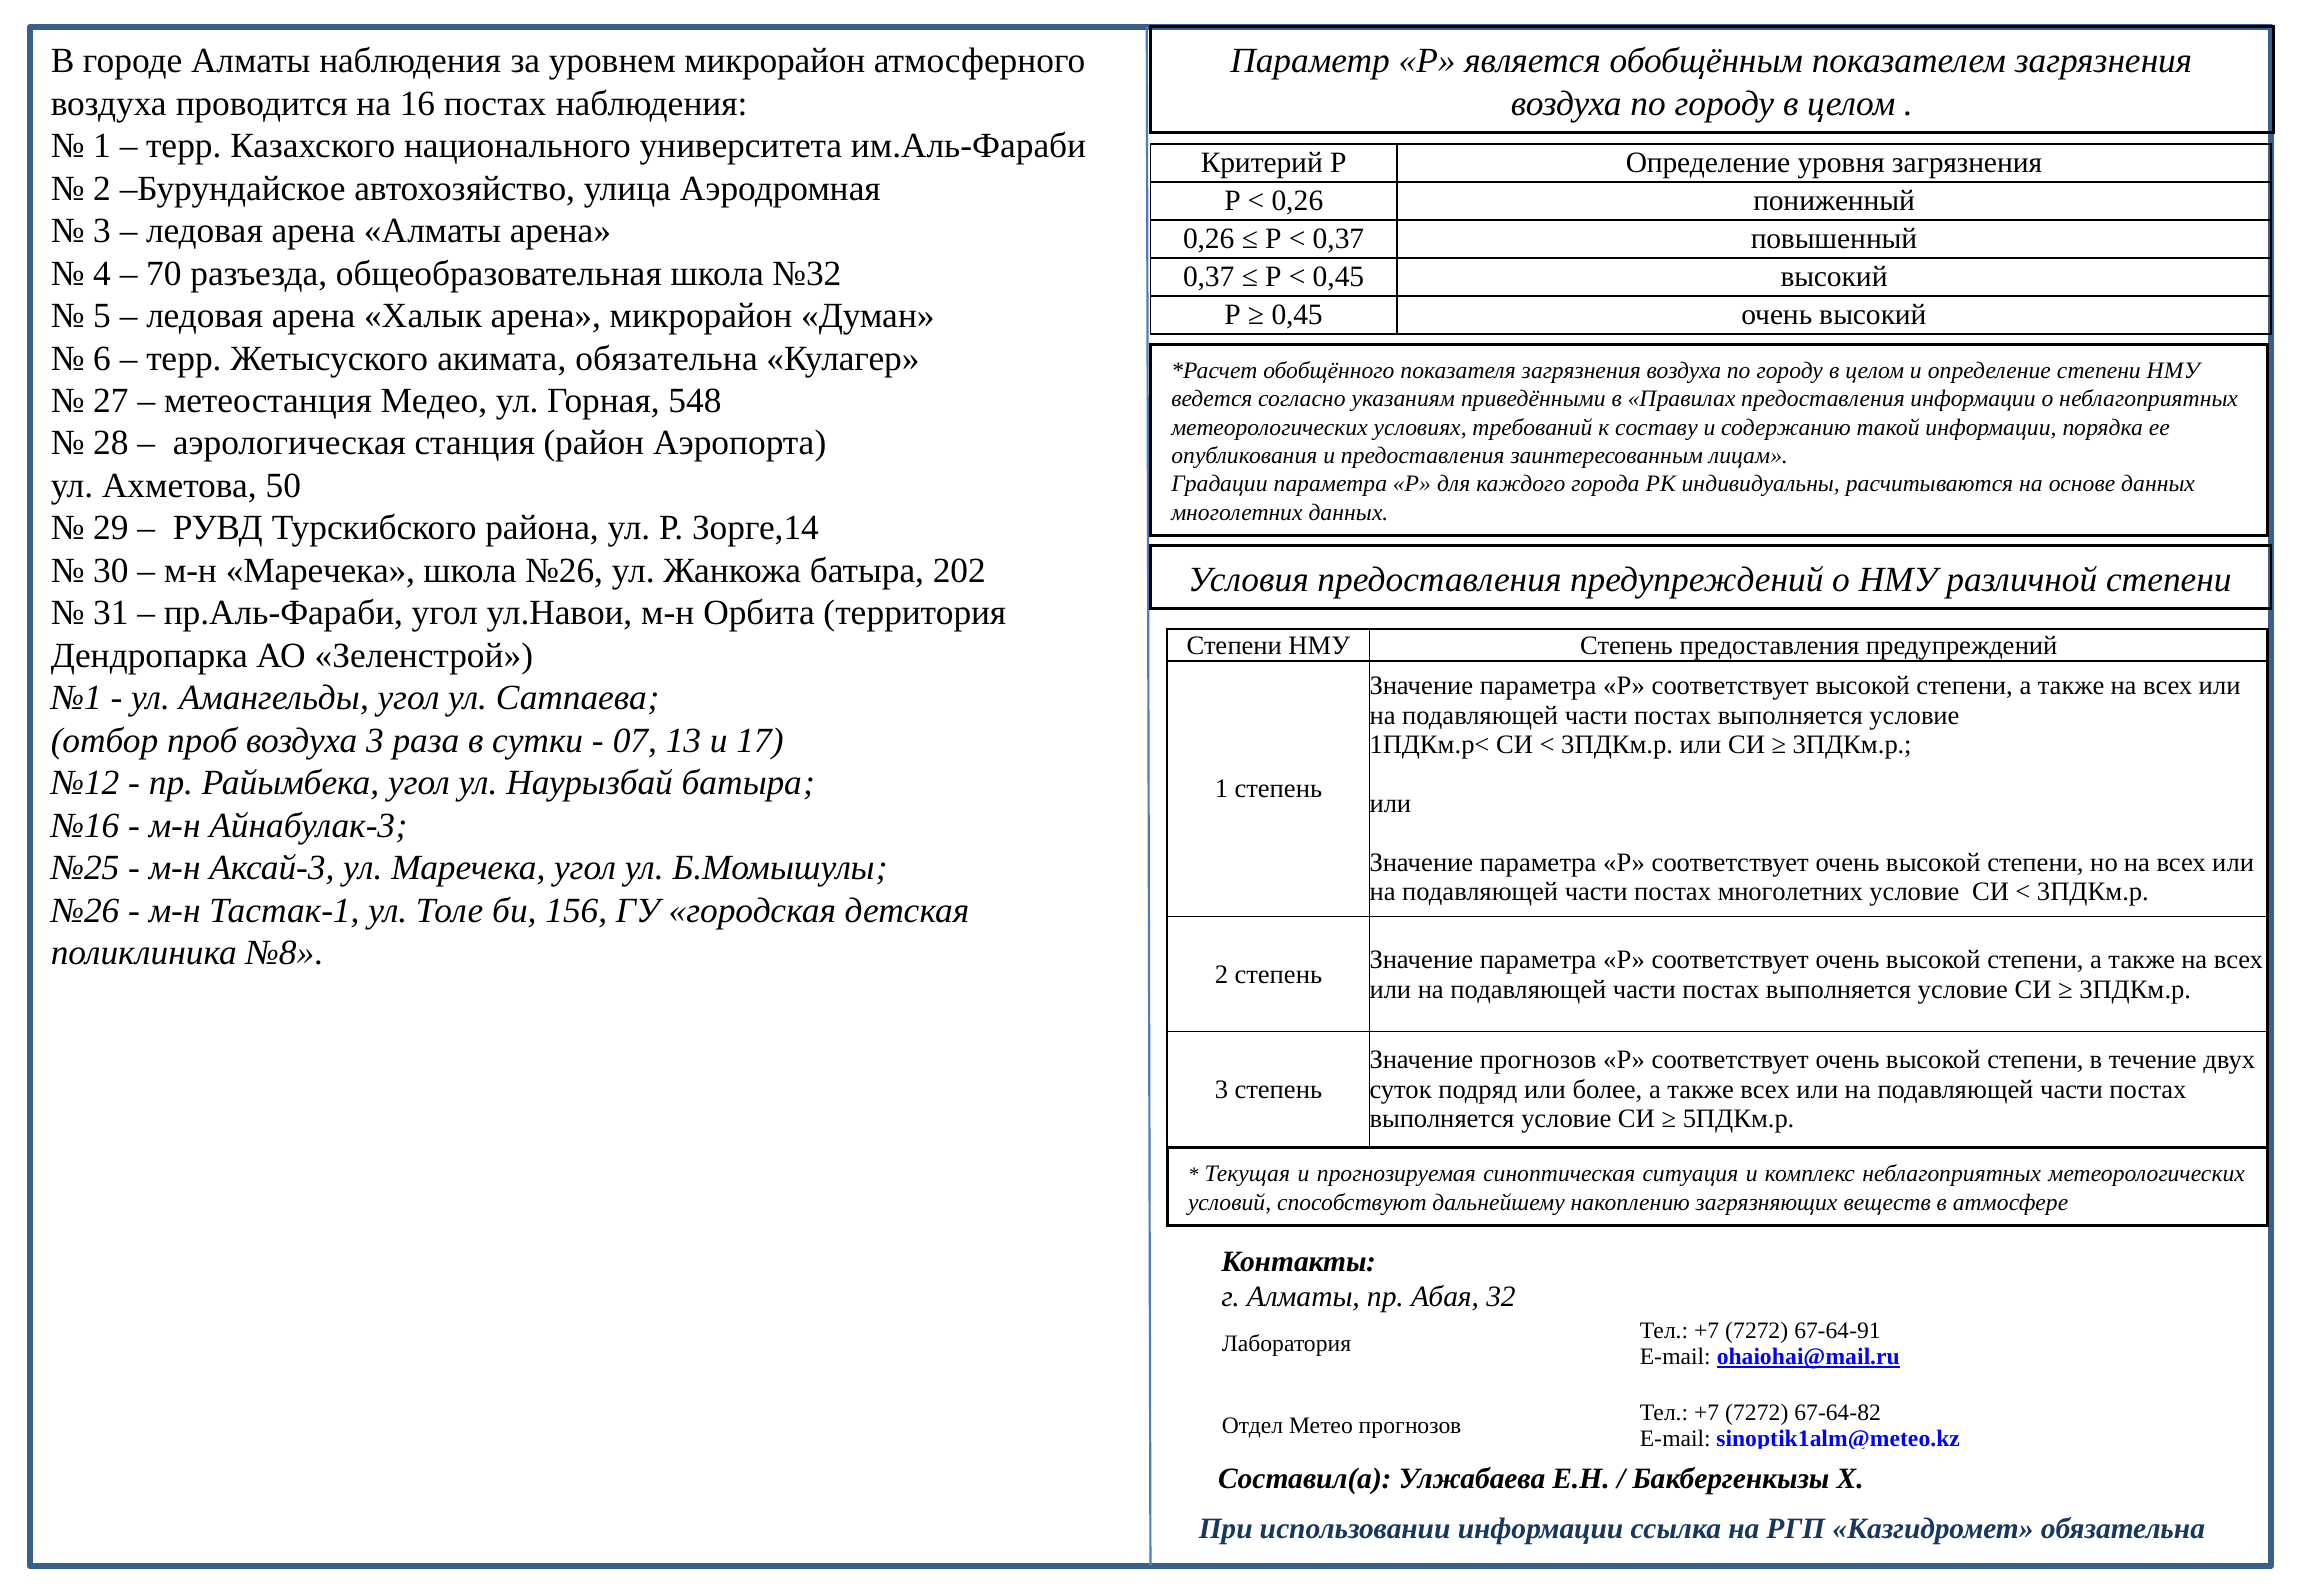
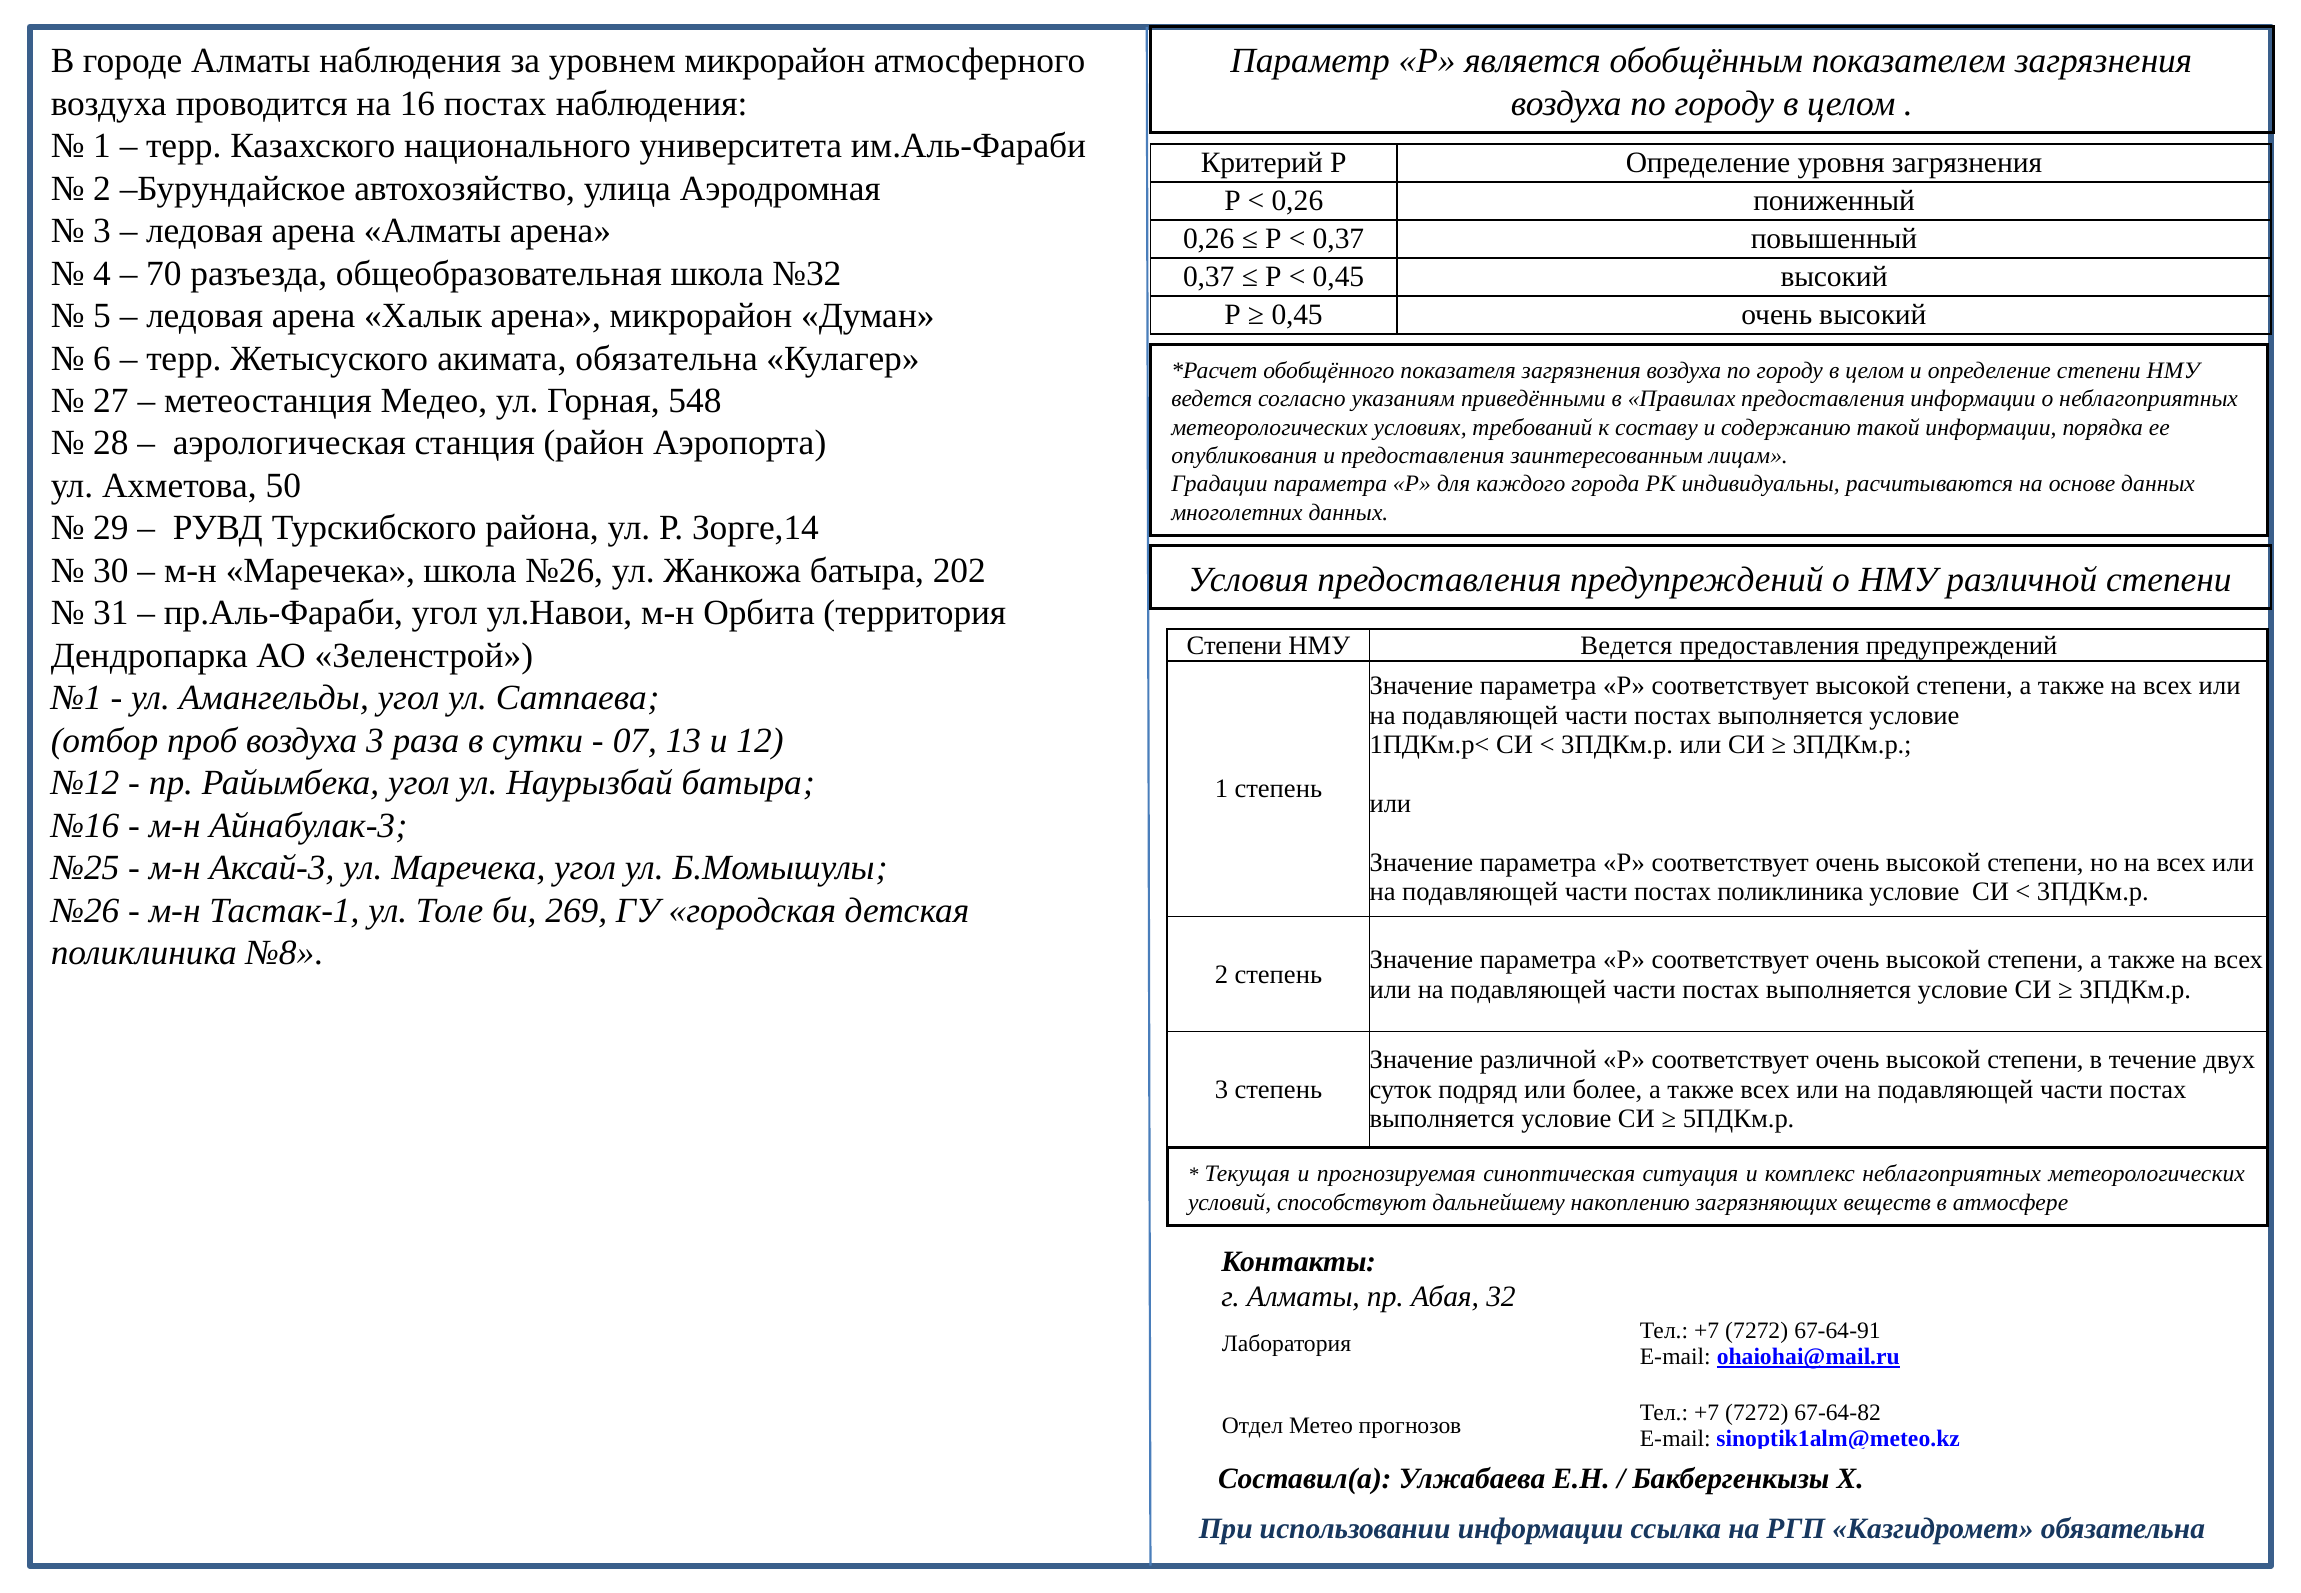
Степень at (1626, 645): Степень -> Ведется
17: 17 -> 12
постах многолетних: многолетних -> поликлиника
156: 156 -> 269
Значение прогнозов: прогнозов -> различной
